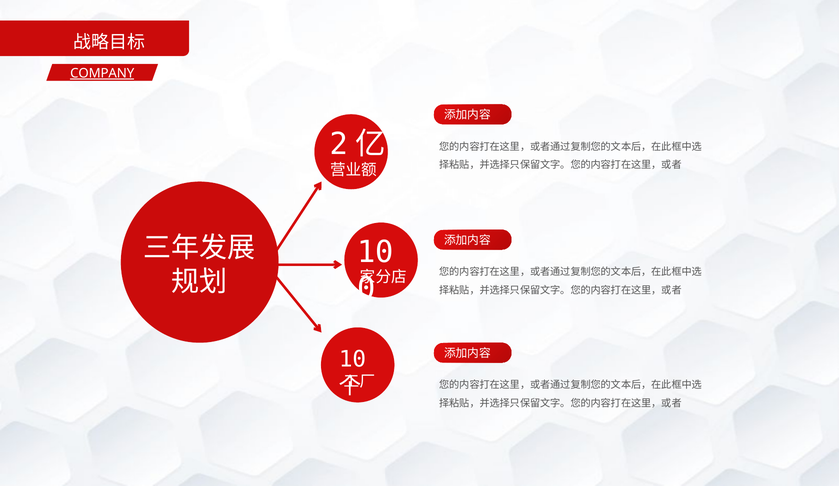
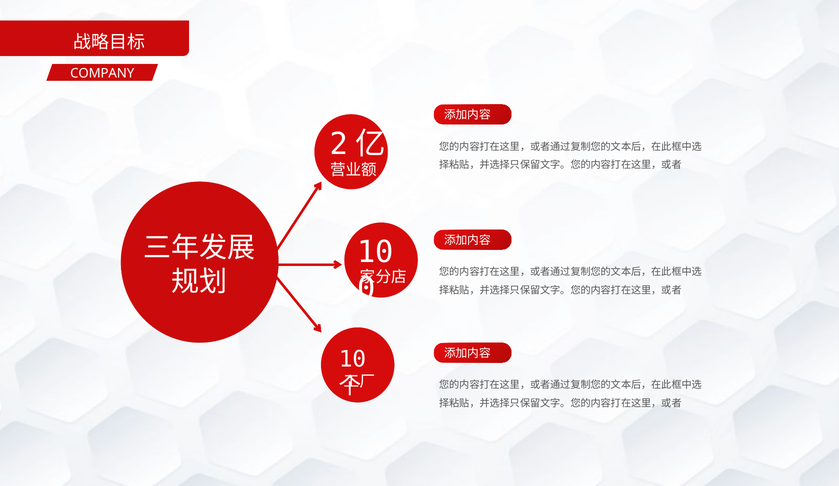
COMPANY underline: present -> none
